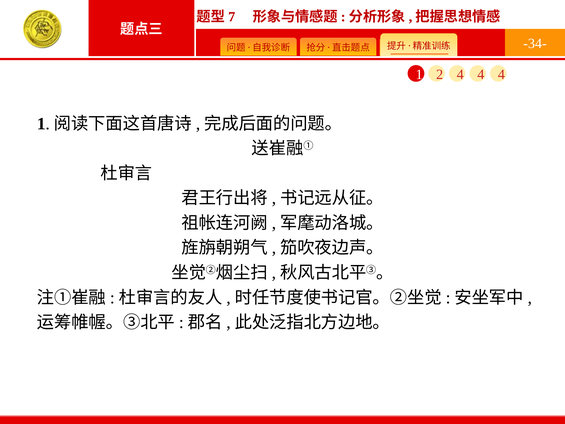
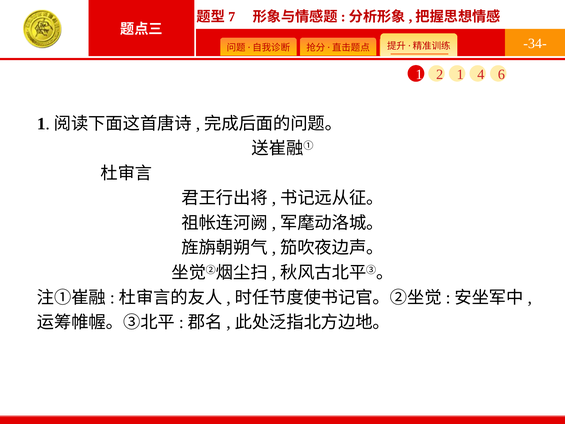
2 4: 4 -> 1
4 at (501, 74): 4 -> 6
